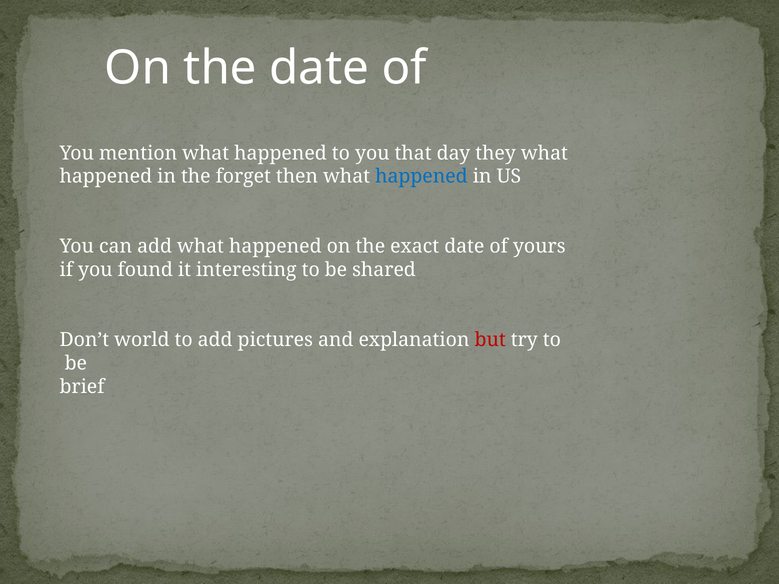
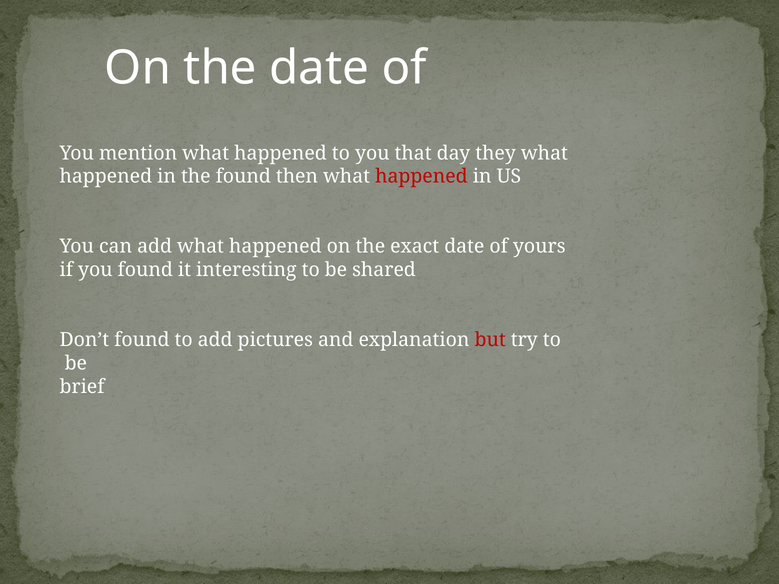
the forget: forget -> found
happened at (421, 177) colour: blue -> red
Don’t world: world -> found
